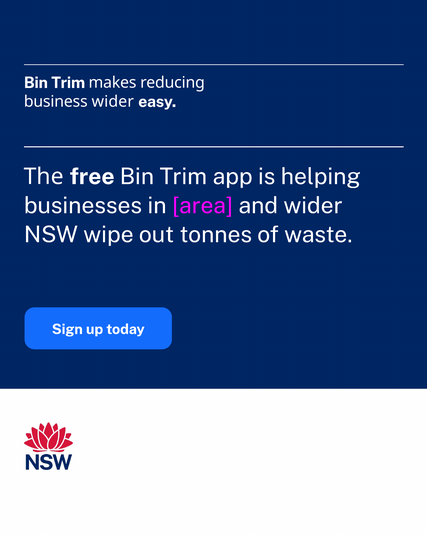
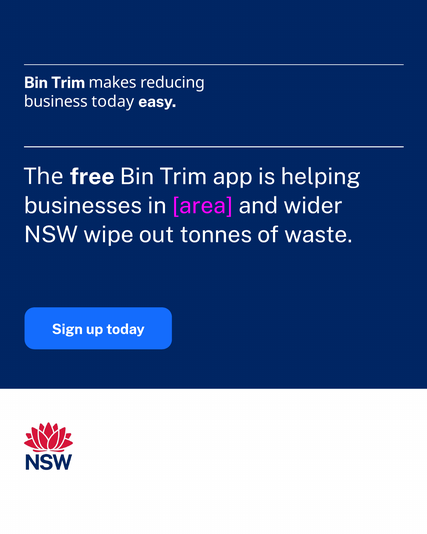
wider at (113, 102): wider -> today
